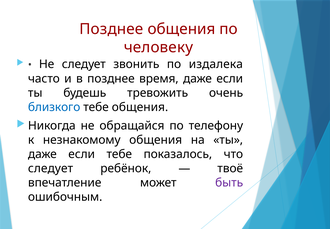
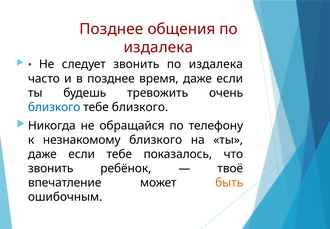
человеку at (158, 47): человеку -> издалека
тебе общения: общения -> близкого
незнакомому общения: общения -> близкого
следует at (51, 168): следует -> звонить
быть colour: purple -> orange
